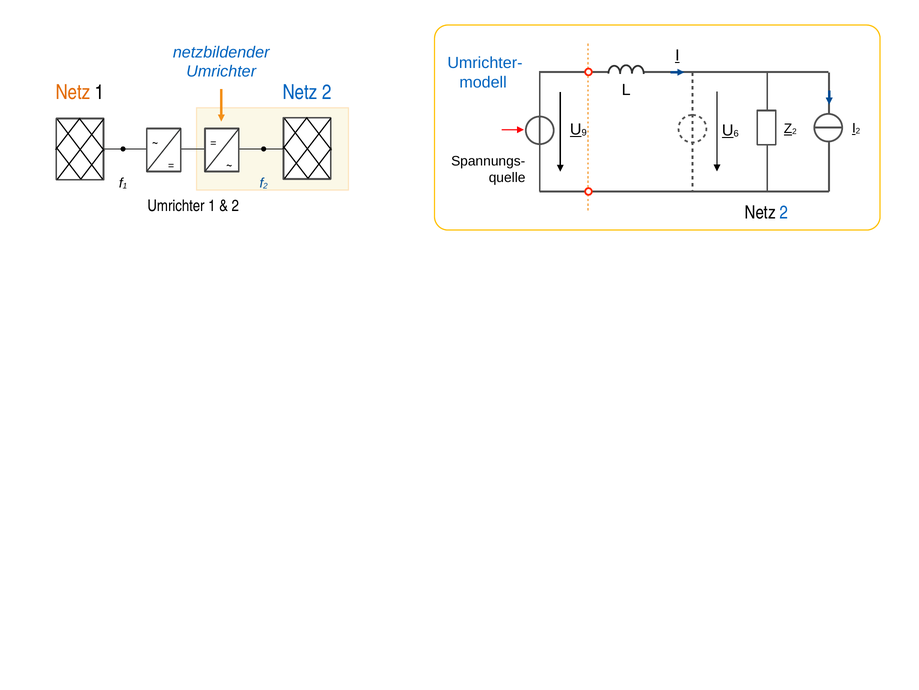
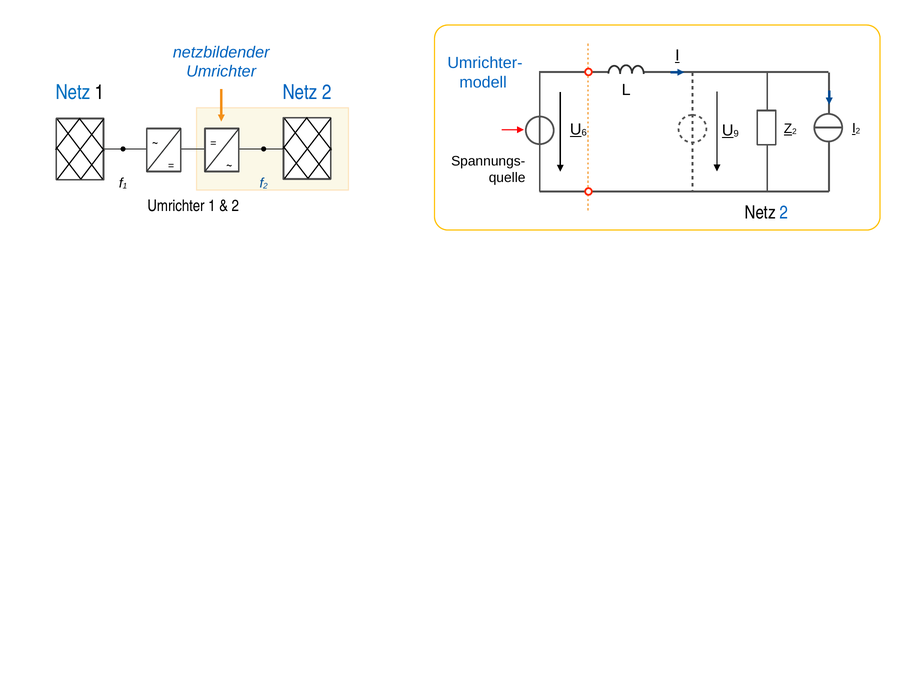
Netz at (73, 92) colour: orange -> blue
9: 9 -> 6
6: 6 -> 9
